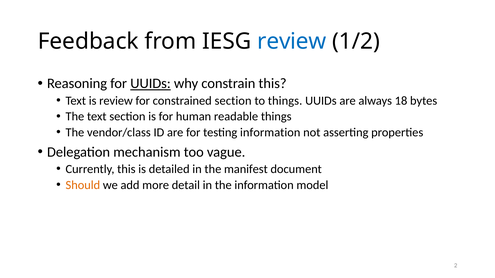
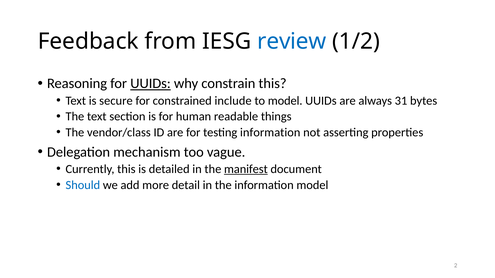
is review: review -> secure
constrained section: section -> include
to things: things -> model
18: 18 -> 31
manifest underline: none -> present
Should colour: orange -> blue
